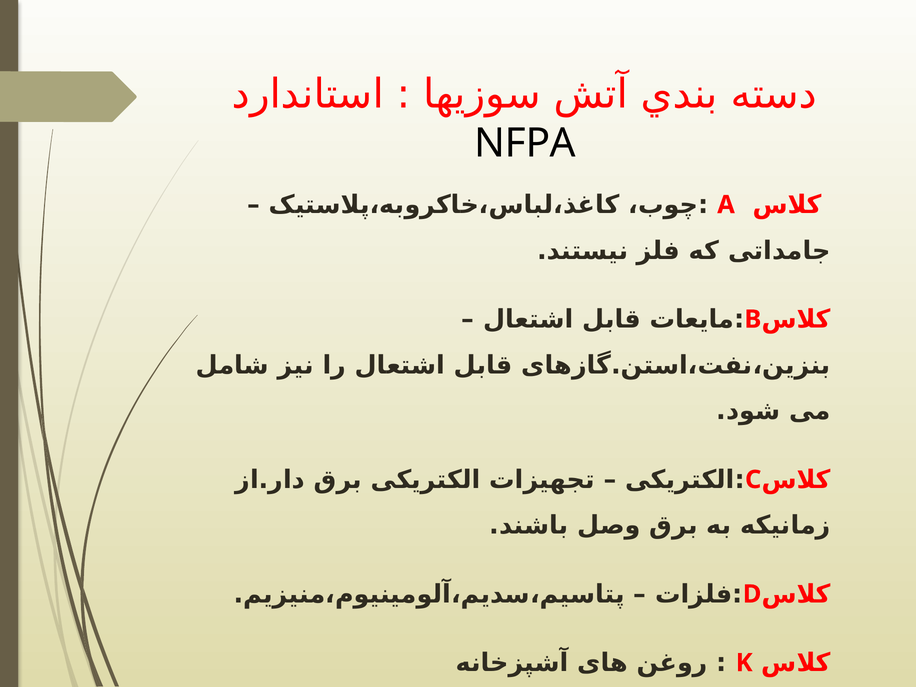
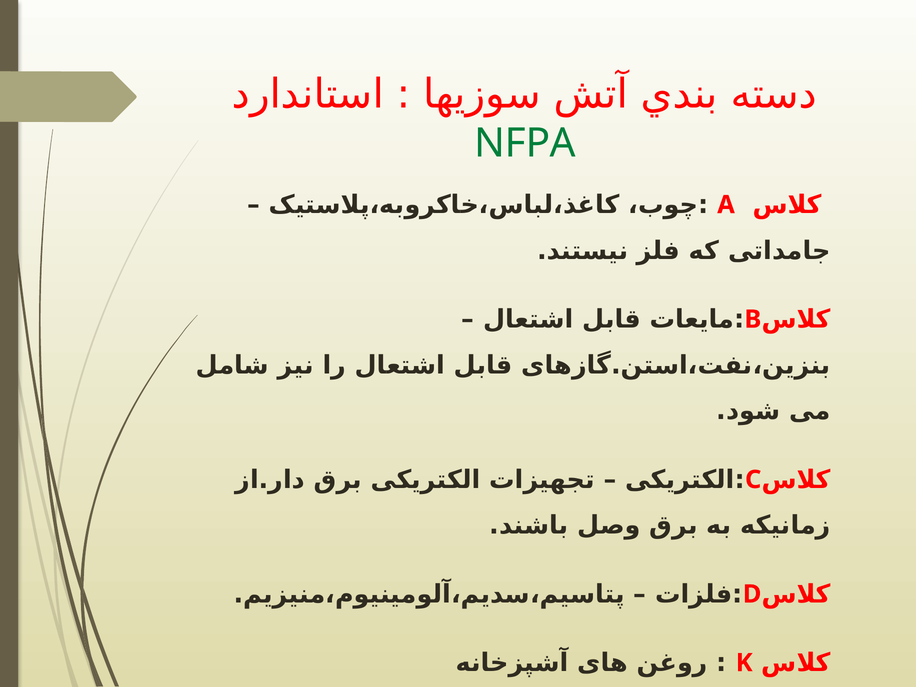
NFPA colour: black -> green
